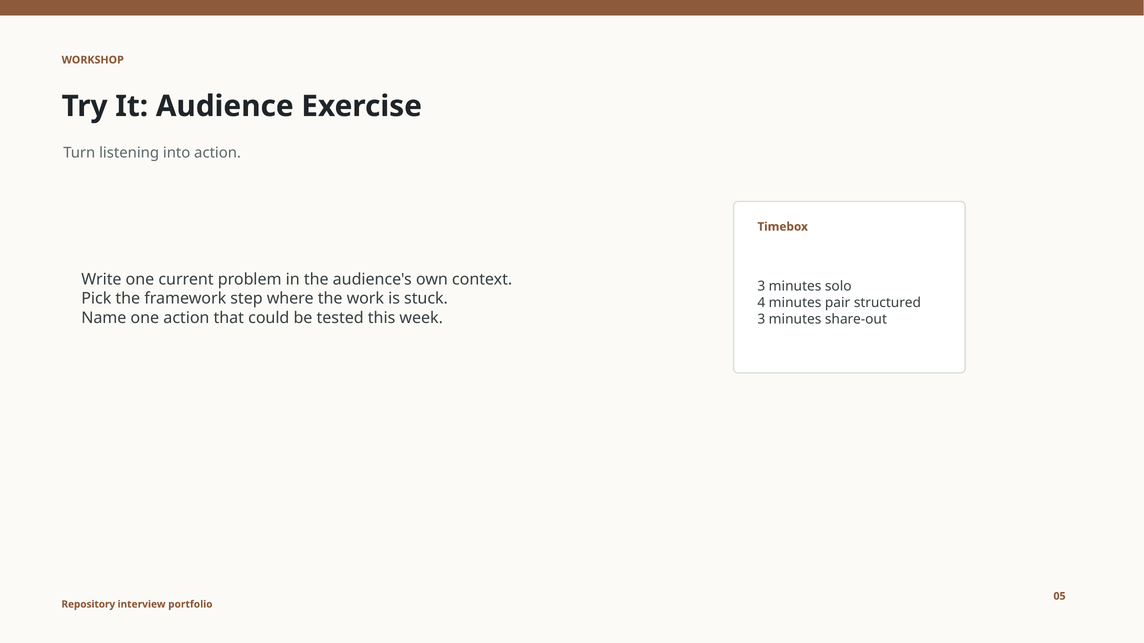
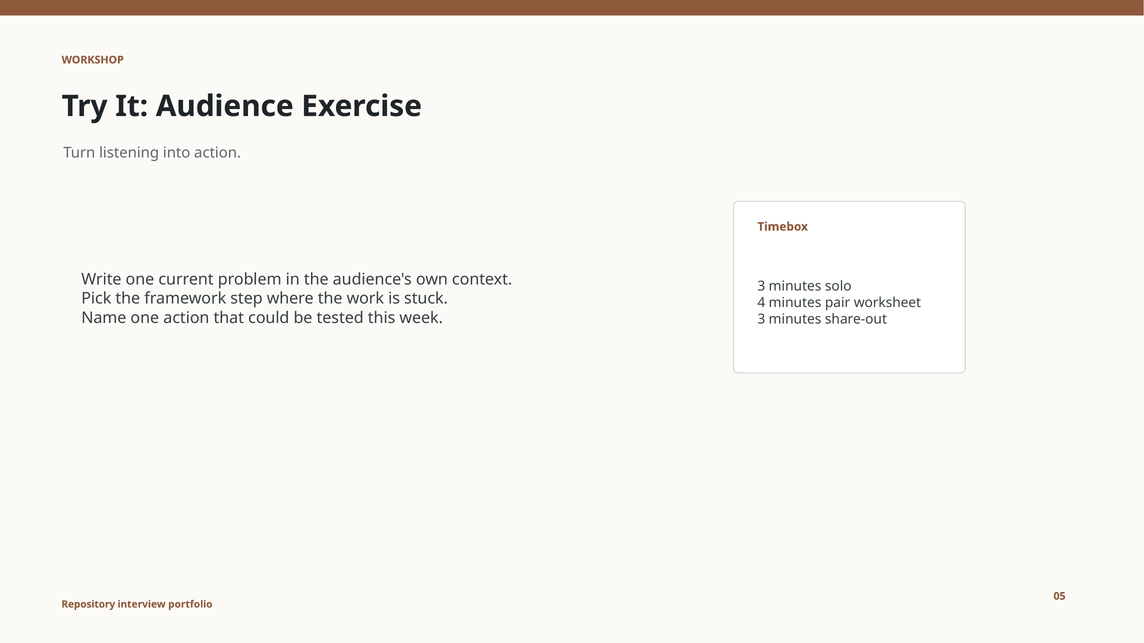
structured: structured -> worksheet
